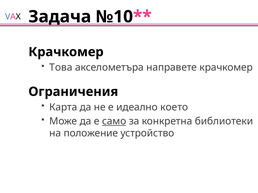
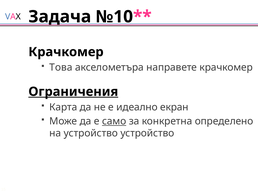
Ограничения underline: none -> present
което: което -> екран
библиотеки: библиотеки -> определено
на положение: положение -> устройство
